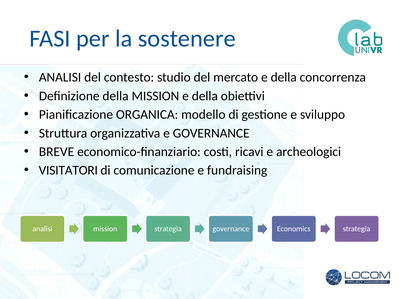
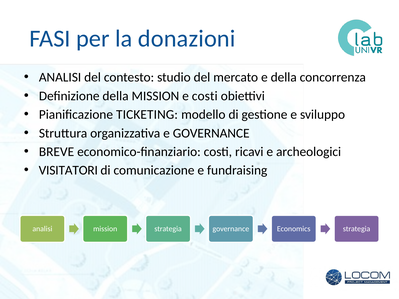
sostenere: sostenere -> donazioni
MISSION e della: della -> costi
ORGANICA: ORGANICA -> TICKETING
